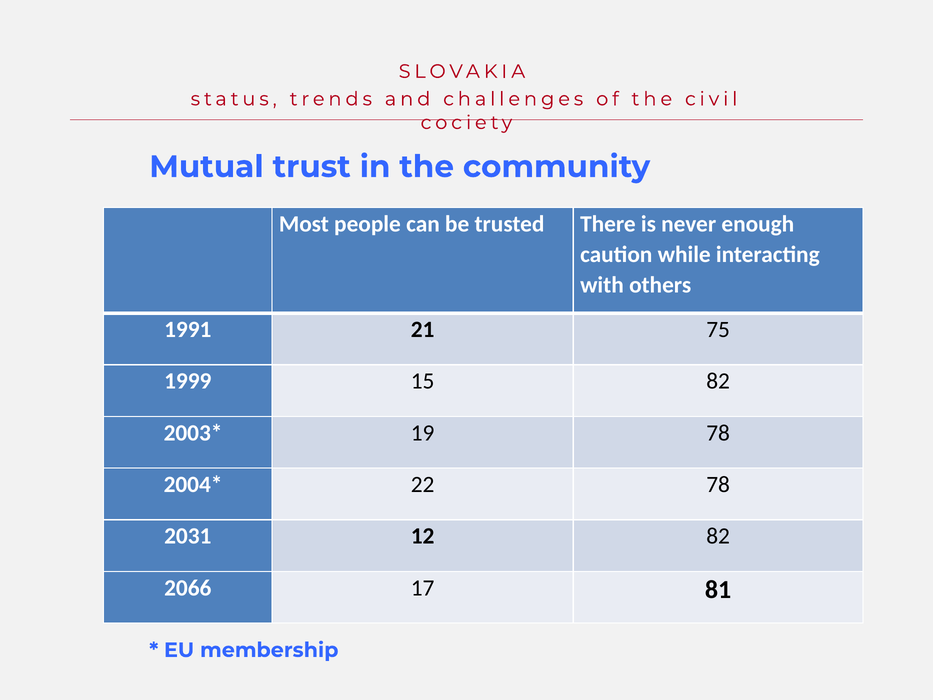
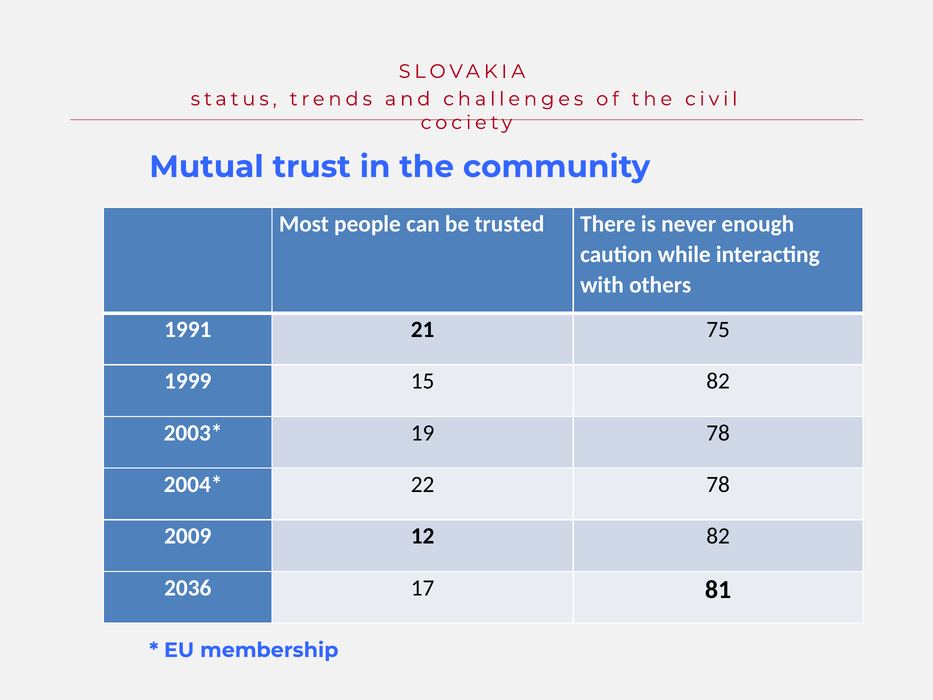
2031: 2031 -> 2009
2066: 2066 -> 2036
